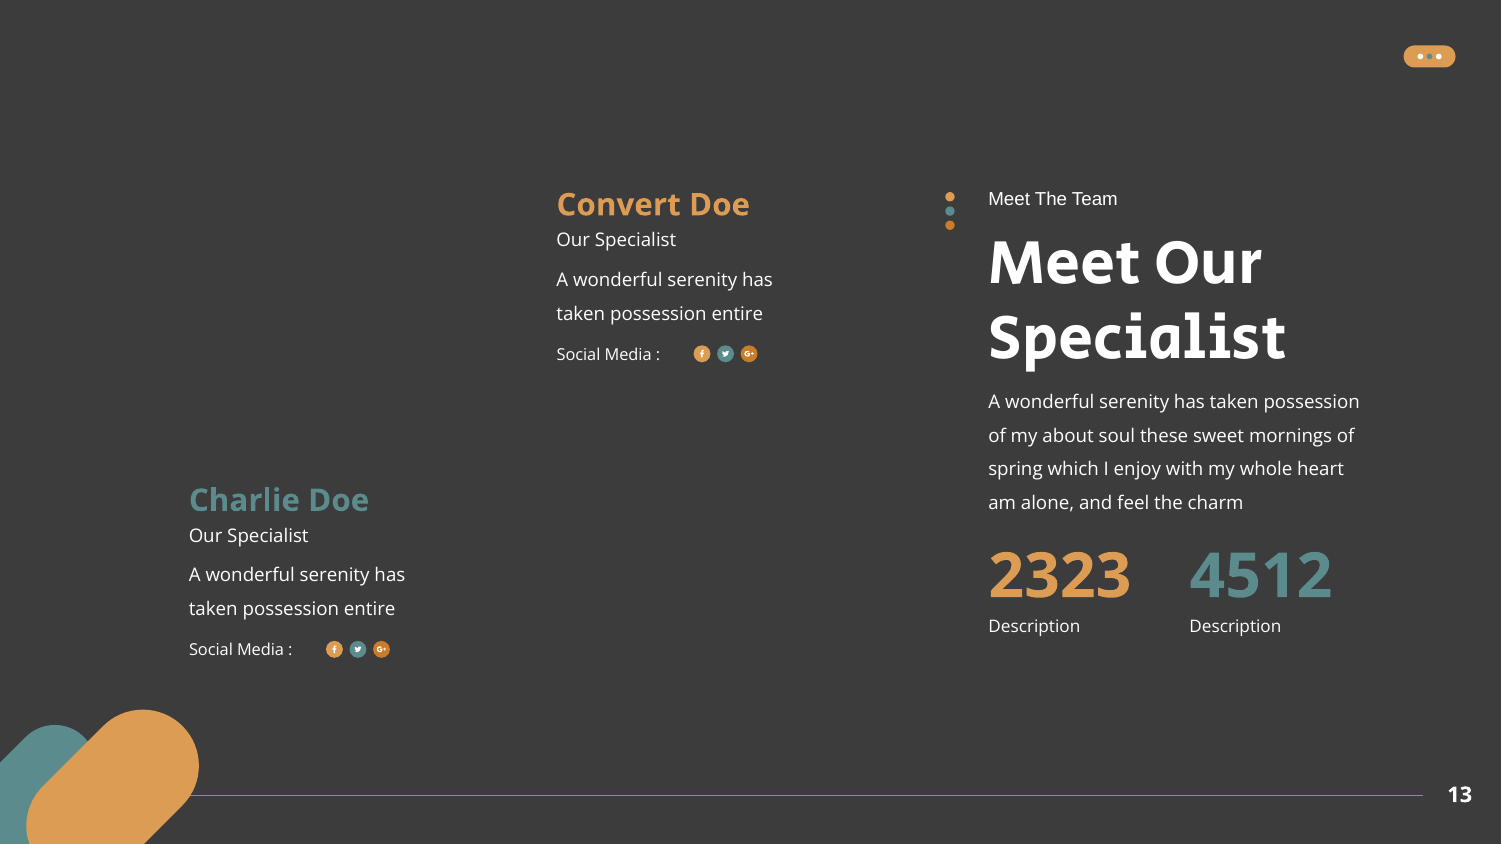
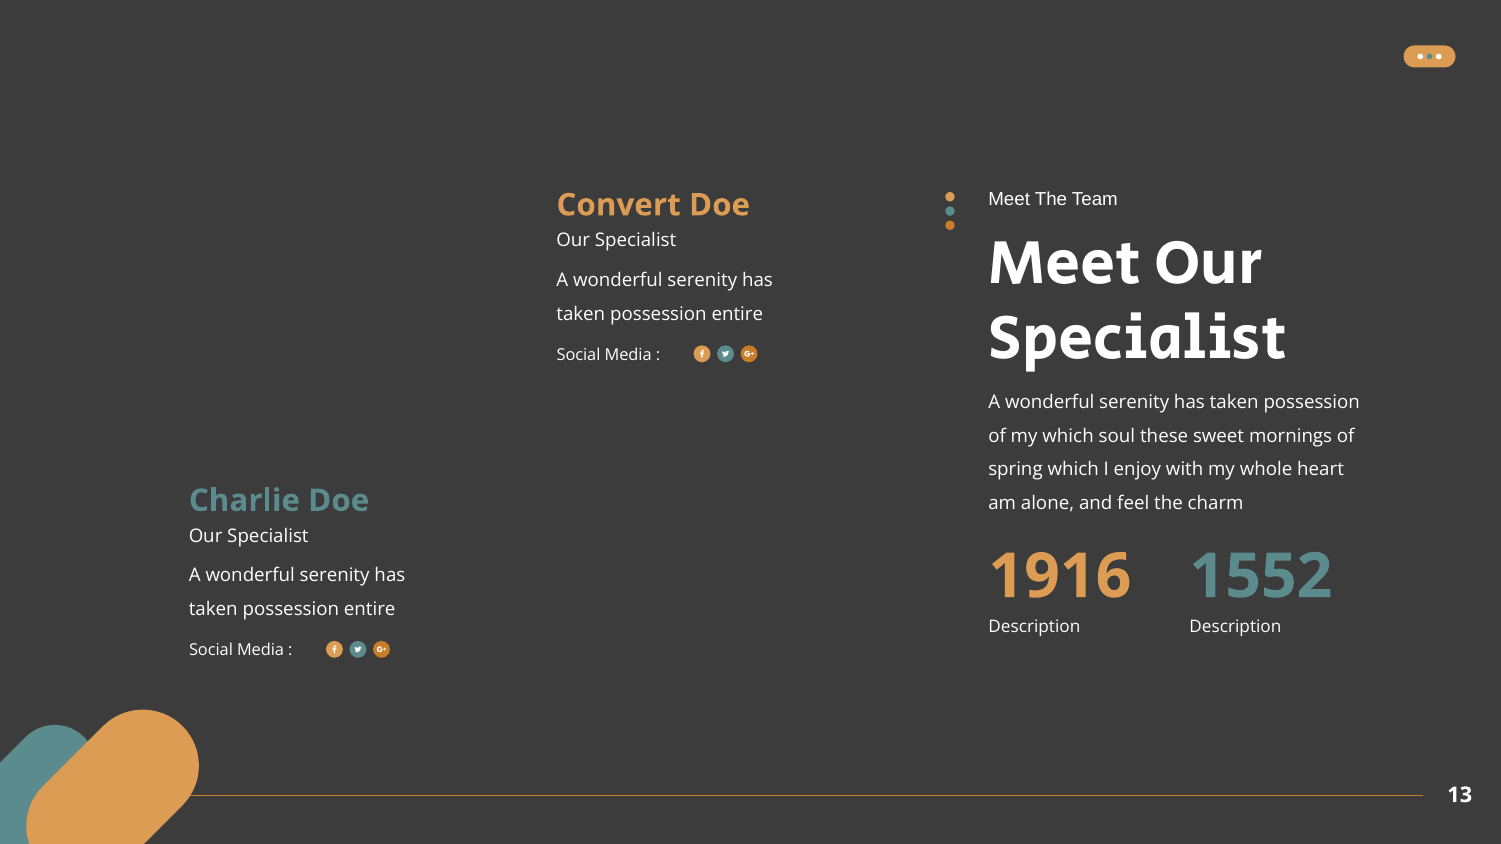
my about: about -> which
2323: 2323 -> 1916
4512: 4512 -> 1552
